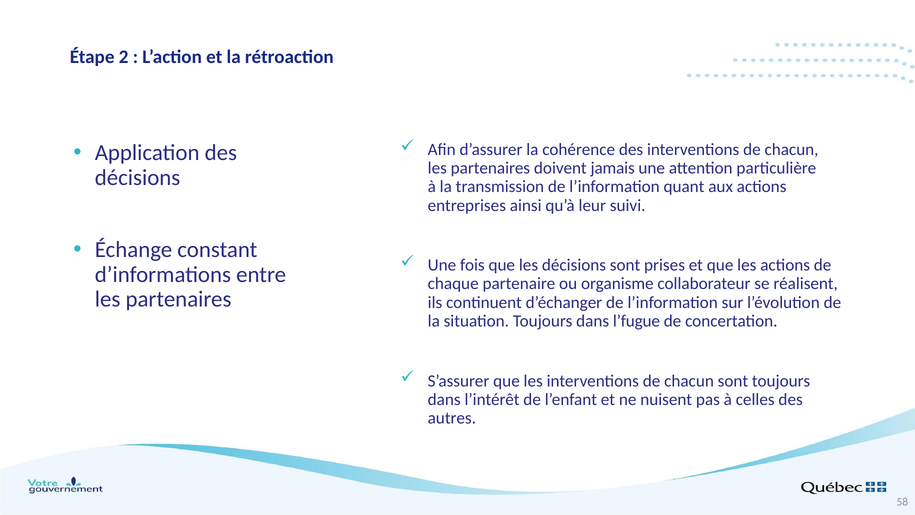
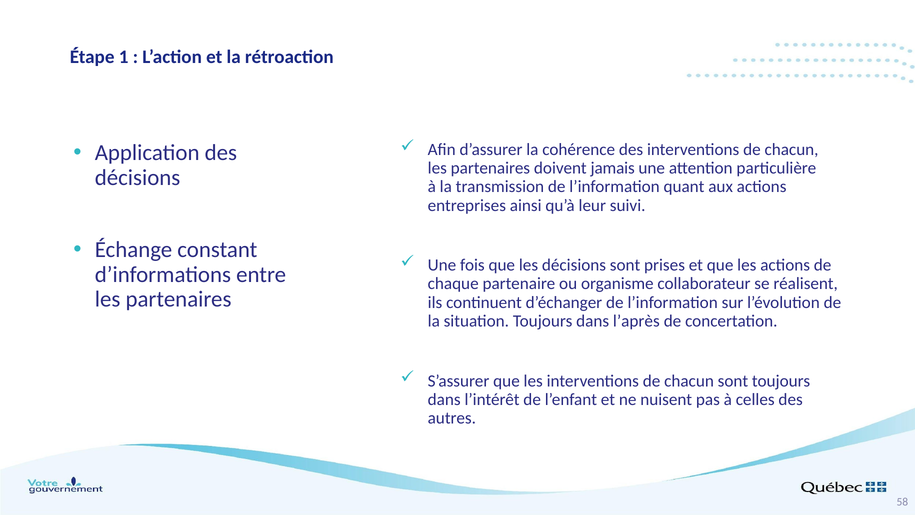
2: 2 -> 1
l’fugue: l’fugue -> l’après
